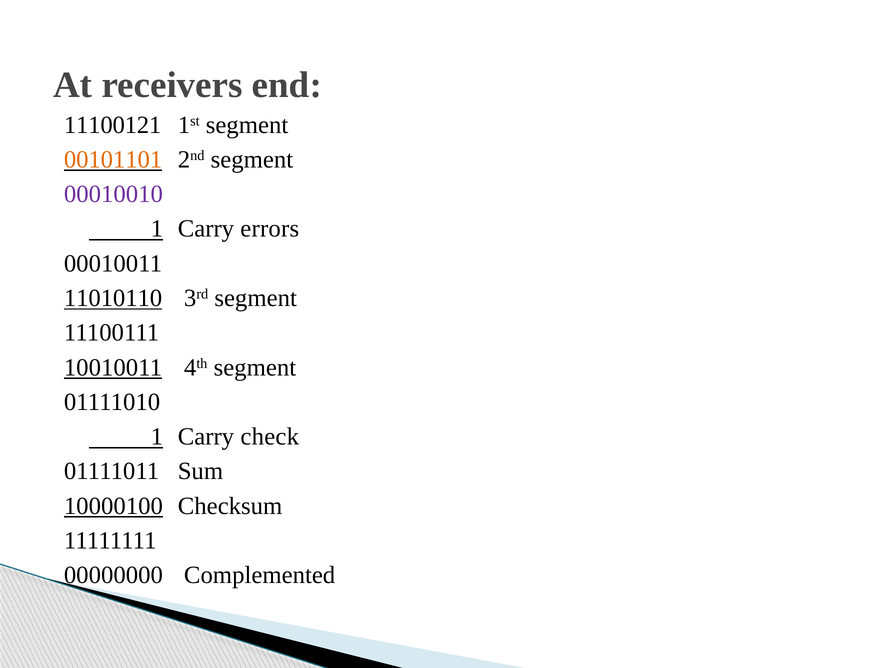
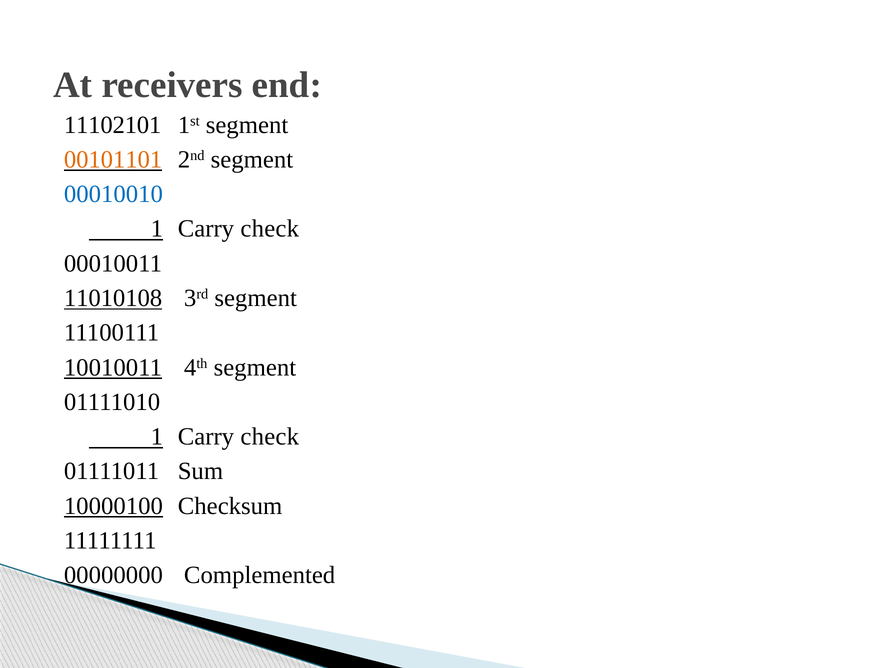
11100121: 11100121 -> 11102101
00010010 colour: purple -> blue
errors at (270, 229): errors -> check
11010110: 11010110 -> 11010108
